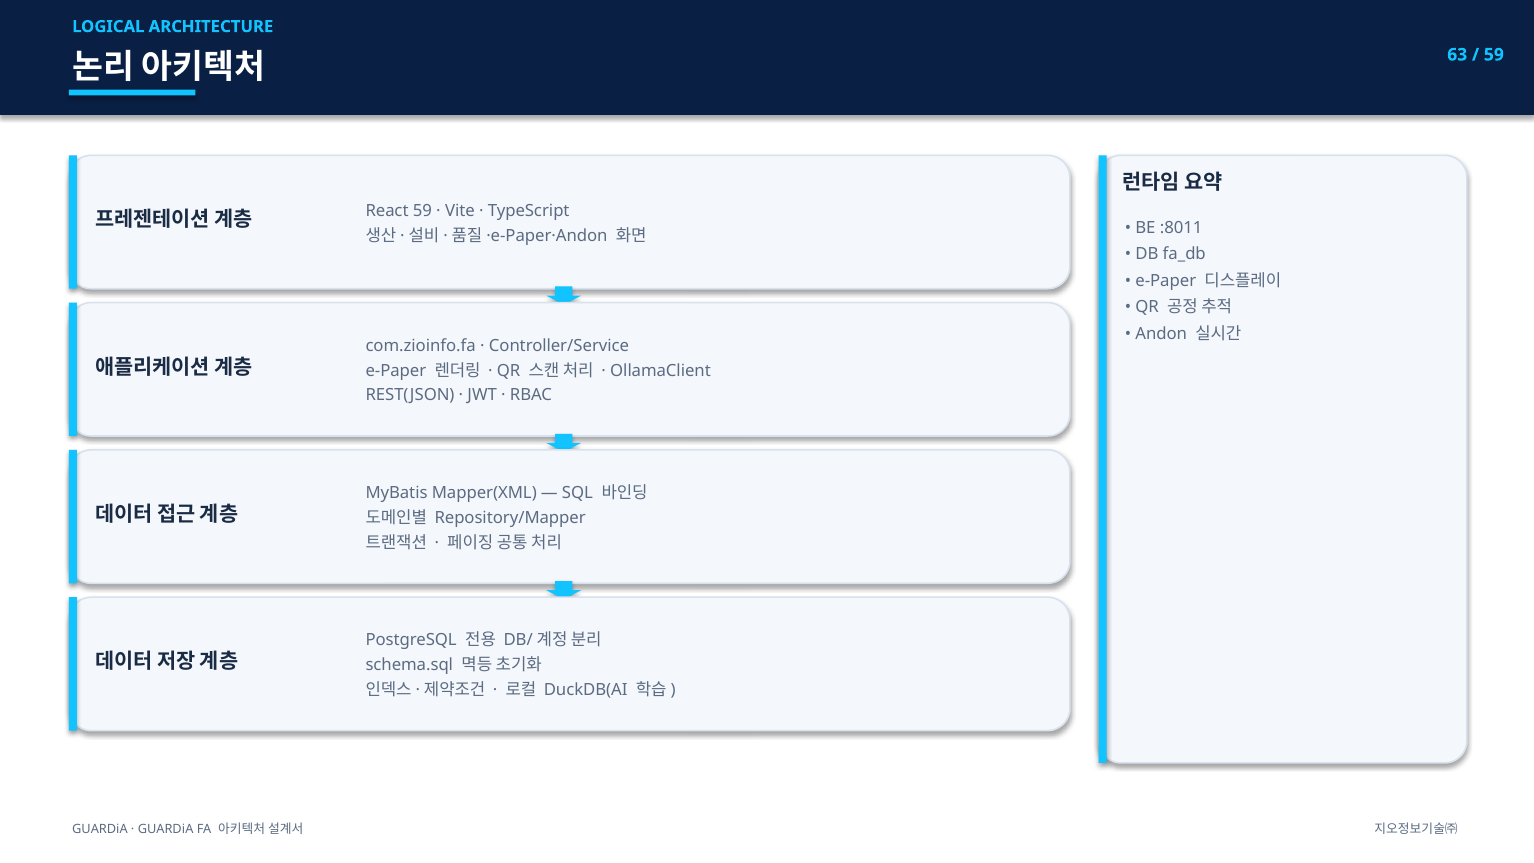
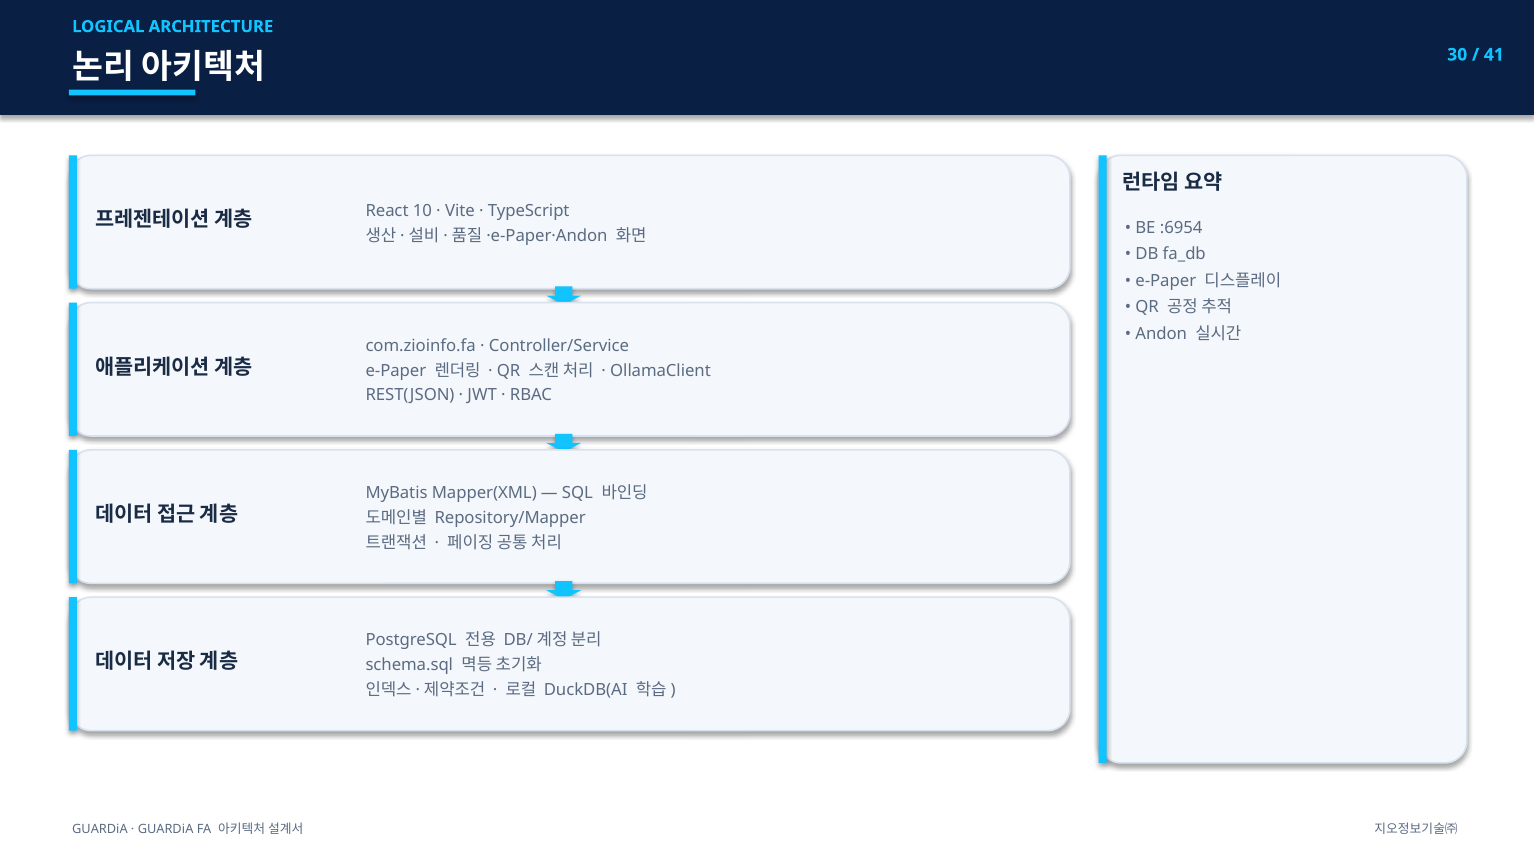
63: 63 -> 30
59 at (1494, 55): 59 -> 41
React 59: 59 -> 10
:8011: :8011 -> :6954
